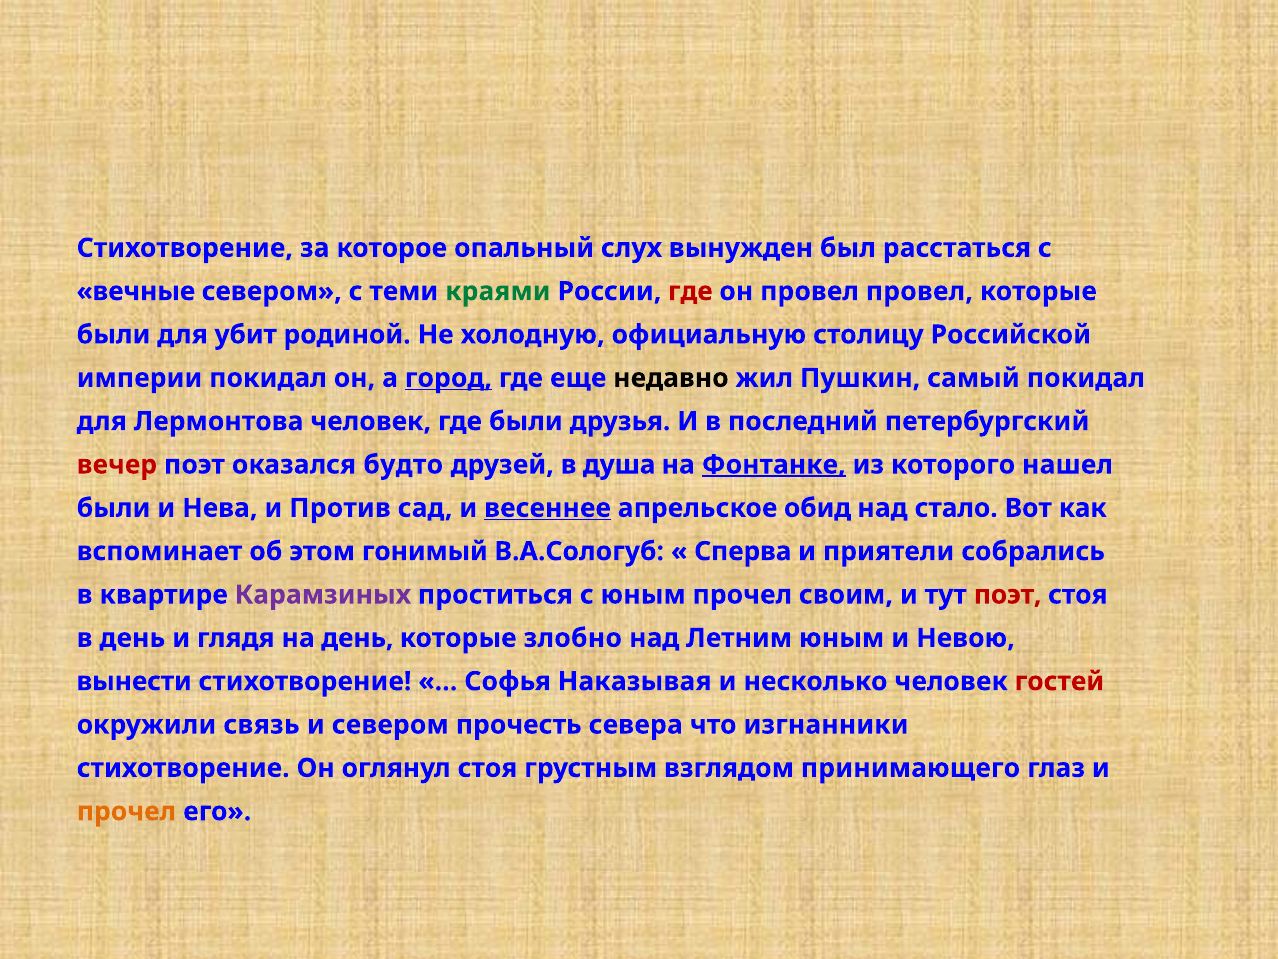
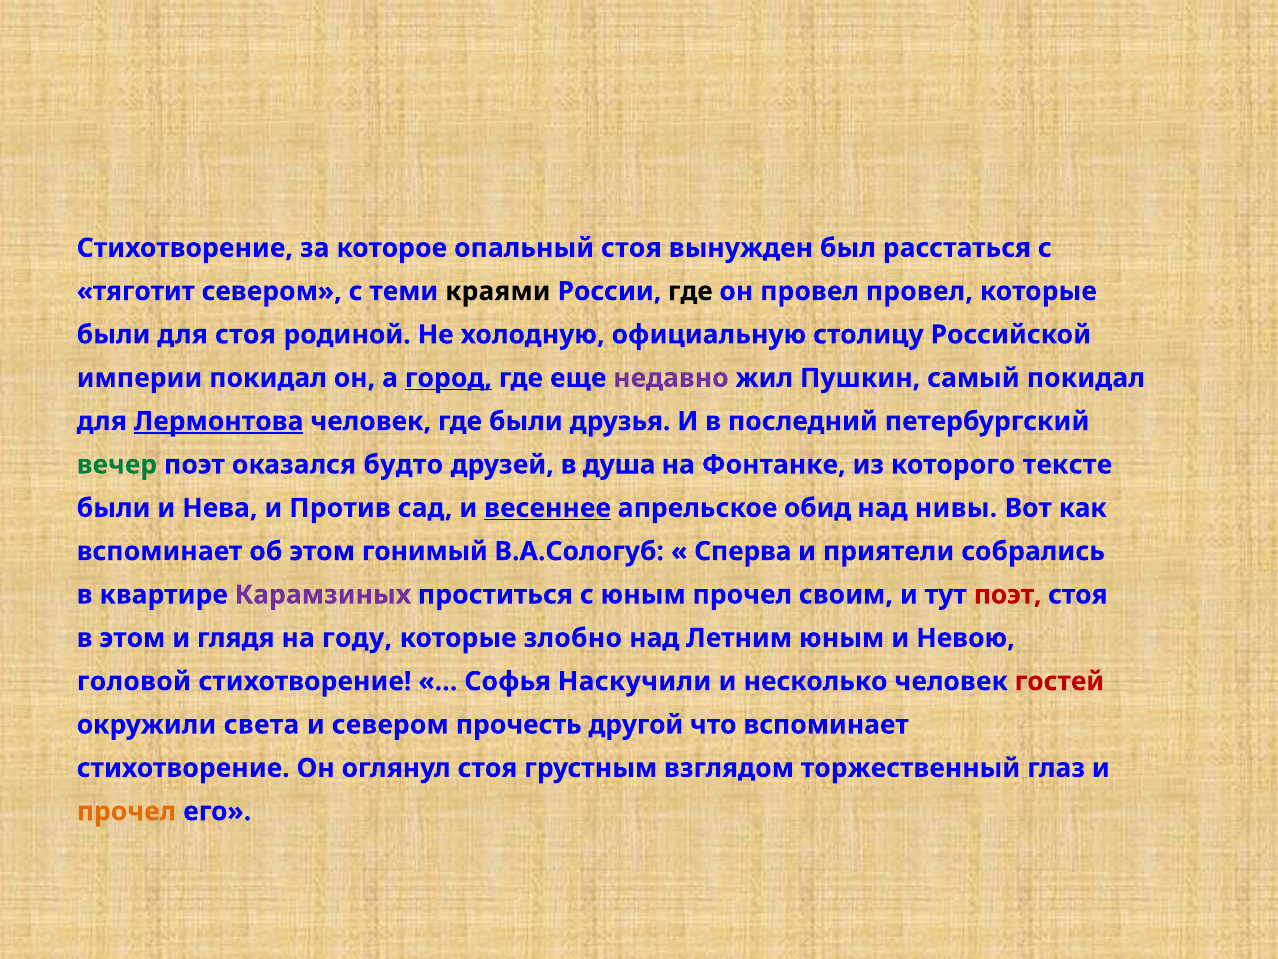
опальный слух: слух -> стоя
вечные: вечные -> тяготит
краями colour: green -> black
где at (690, 291) colour: red -> black
для убит: убит -> стоя
недавно colour: black -> purple
Лермонтова underline: none -> present
вечер colour: red -> green
Фонтанке underline: present -> none
нашел: нашел -> тексте
стало: стало -> нивы
в день: день -> этом
на день: день -> году
вынести: вынести -> головой
Наказывая: Наказывая -> Наскучили
связь: связь -> света
севера: севера -> другой
что изгнанники: изгнанники -> вспоминает
принимающего: принимающего -> торжественный
